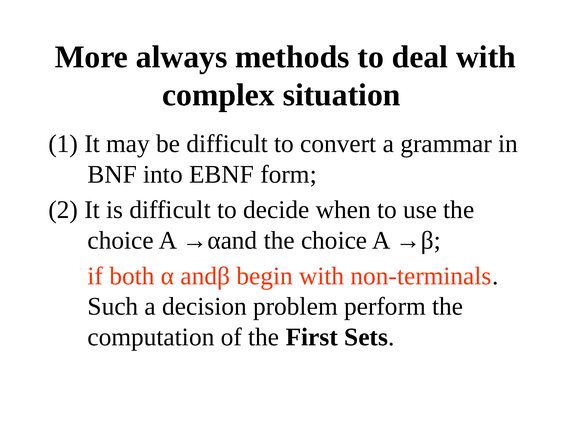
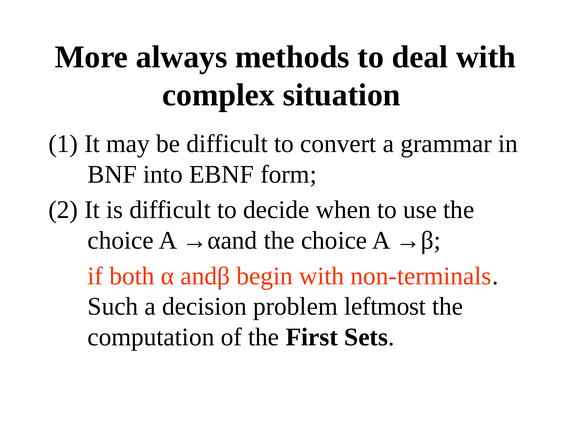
perform: perform -> leftmost
